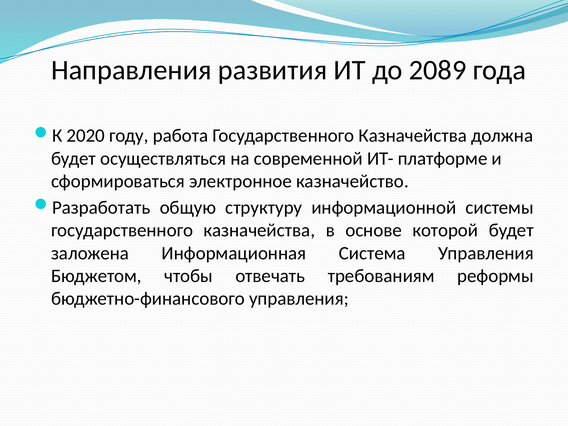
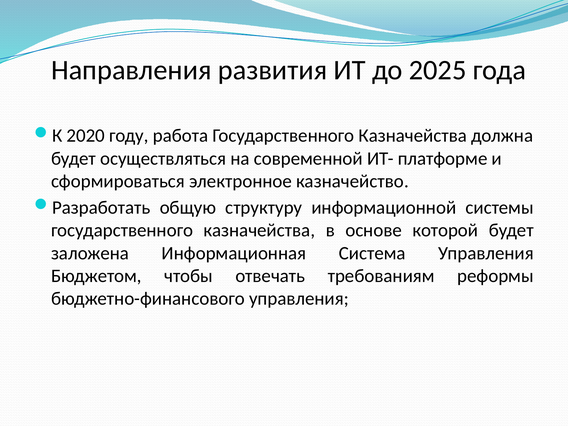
2089: 2089 -> 2025
